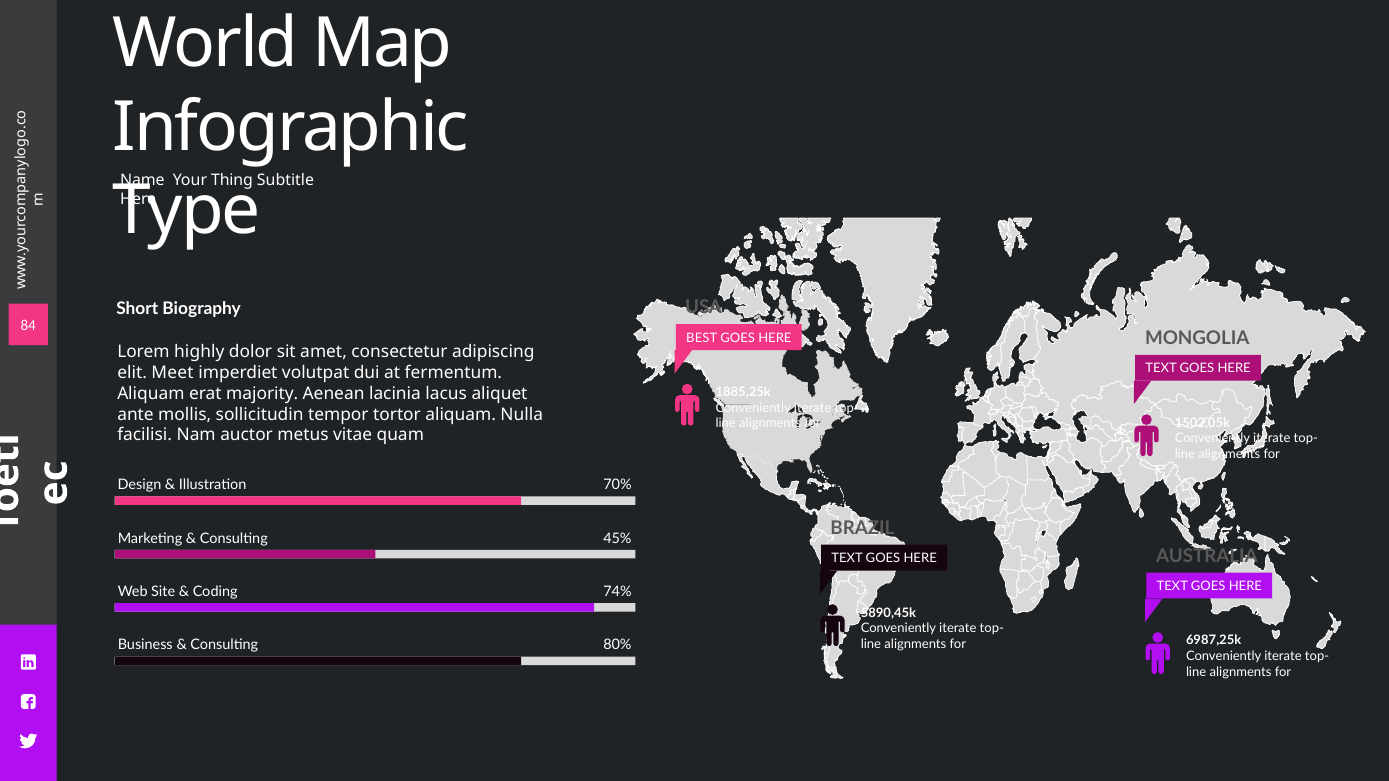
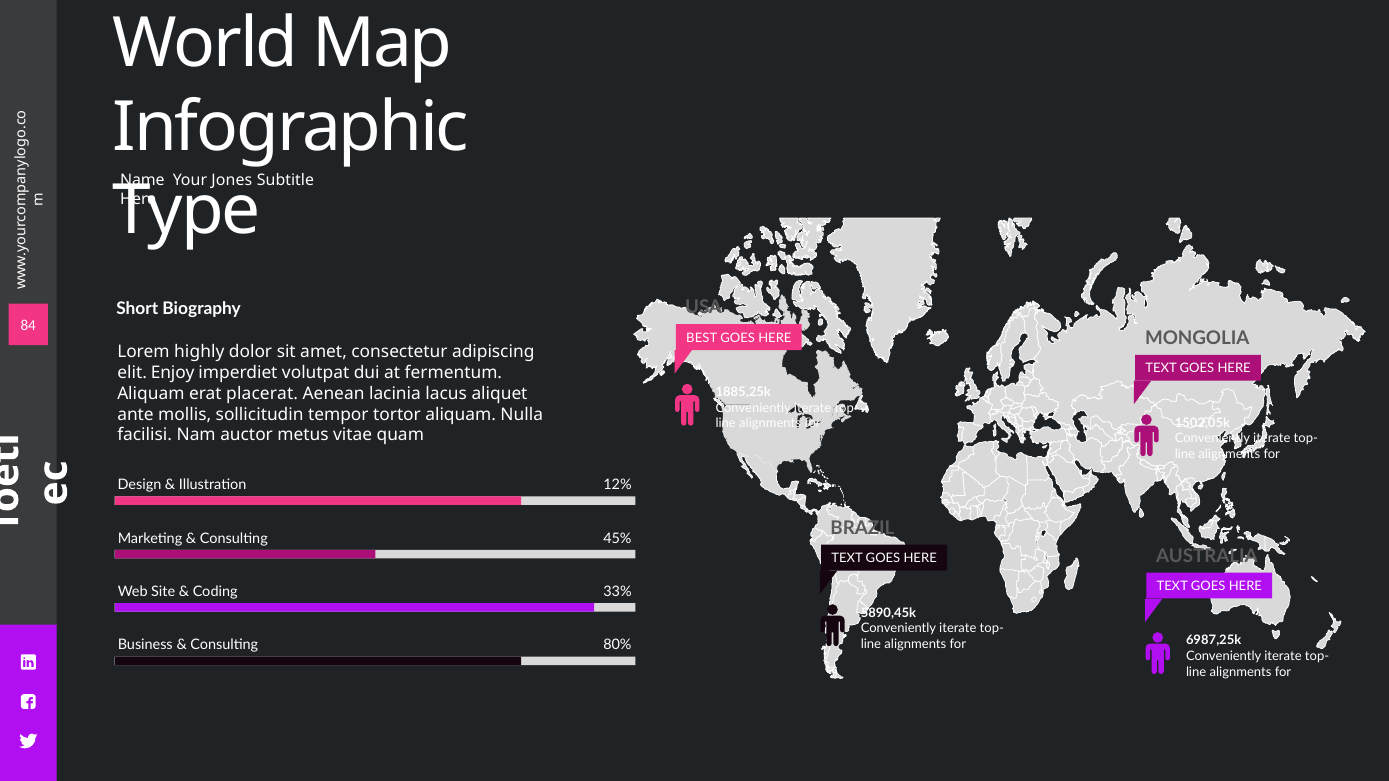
Thing: Thing -> Jones
Meet: Meet -> Enjoy
majority: majority -> placerat
70%: 70% -> 12%
74%: 74% -> 33%
